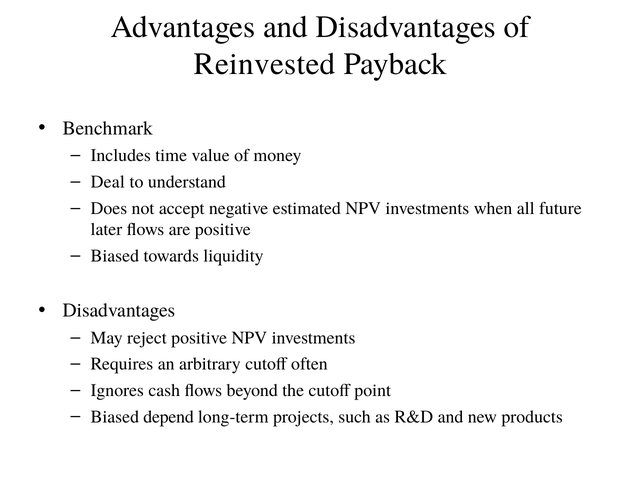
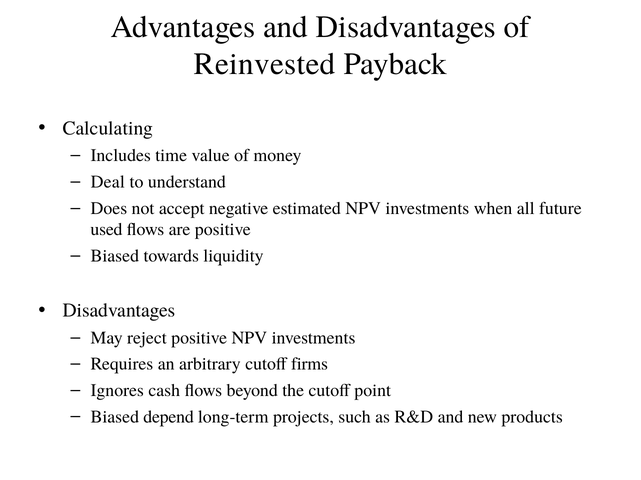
Benchmark: Benchmark -> Calculating
later: later -> used
often: often -> firms
